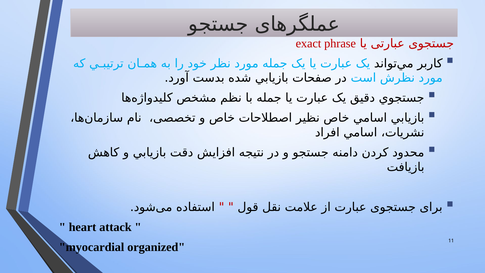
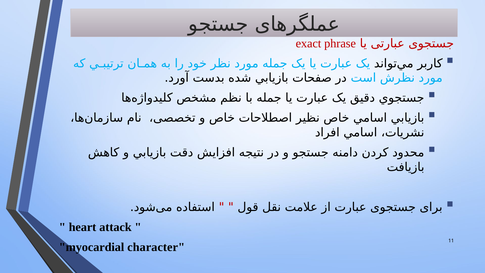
organized: organized -> character
